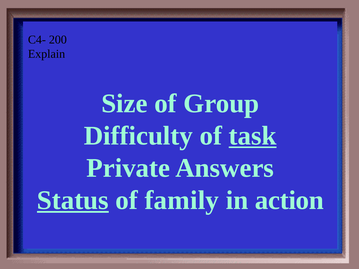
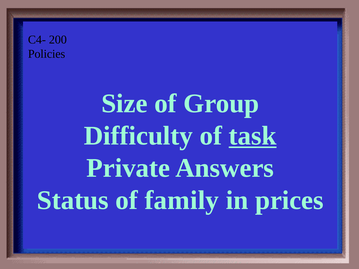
Explain: Explain -> Policies
Status underline: present -> none
action: action -> prices
